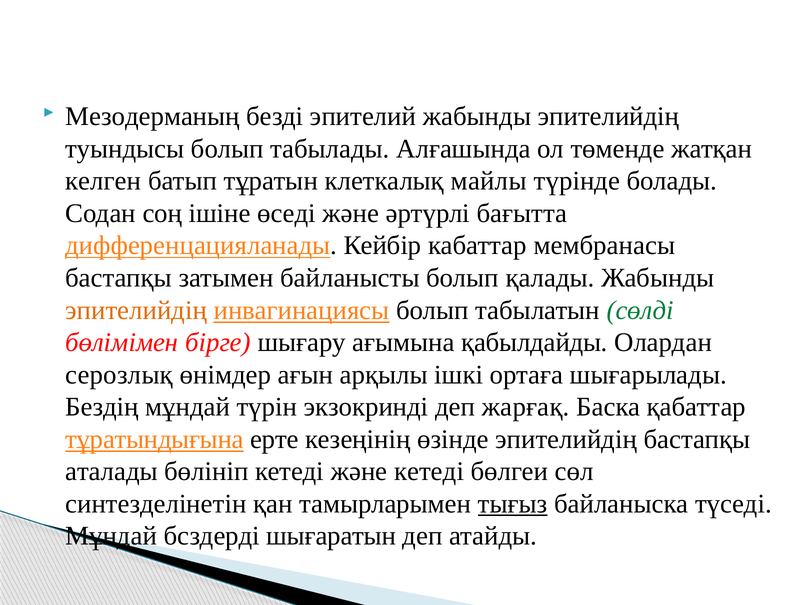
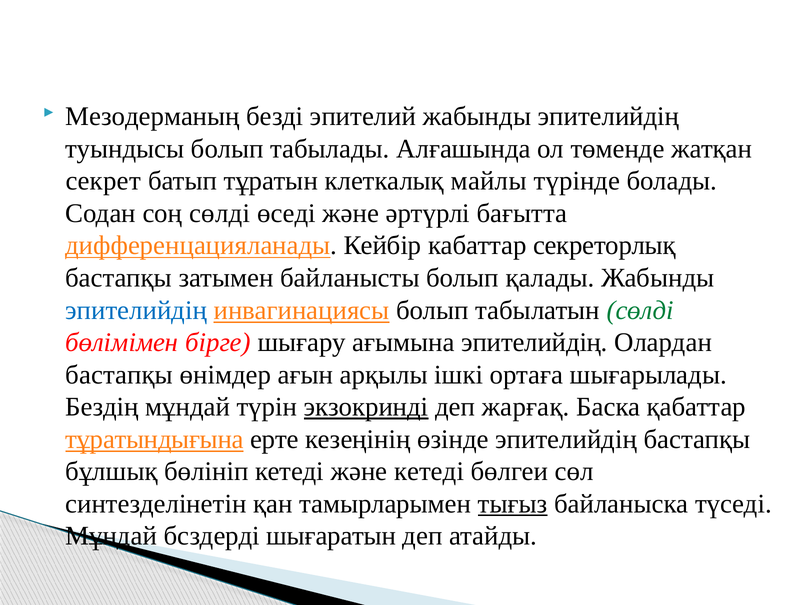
келген: келген -> секрет
соң ішіне: ішіне -> сөлді
мембранасы: мембранасы -> секреторлық
эпителийдің at (136, 310) colour: orange -> blue
ағымына қабылдайды: қабылдайды -> эпителийдің
серозлық at (119, 374): серозлық -> бастапқы
экзокринді underline: none -> present
аталады: аталады -> бұлшық
